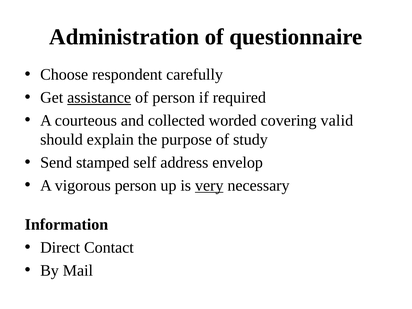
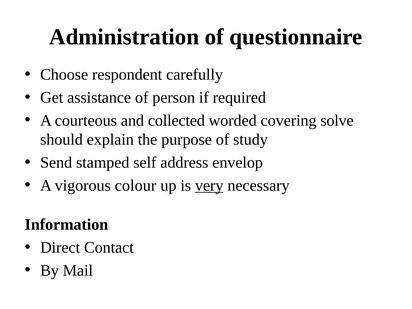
assistance underline: present -> none
valid: valid -> solve
vigorous person: person -> colour
